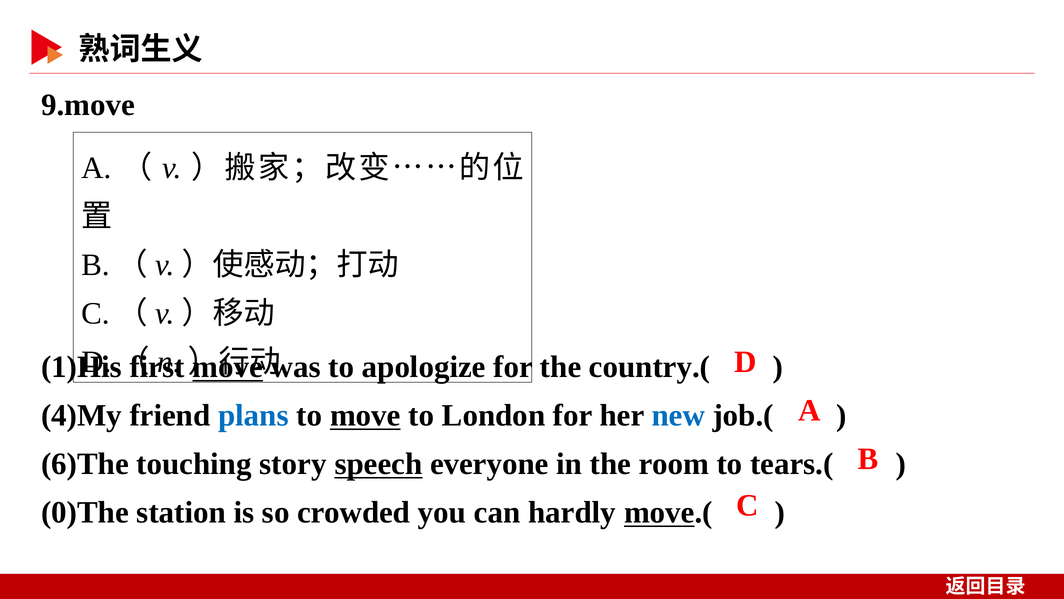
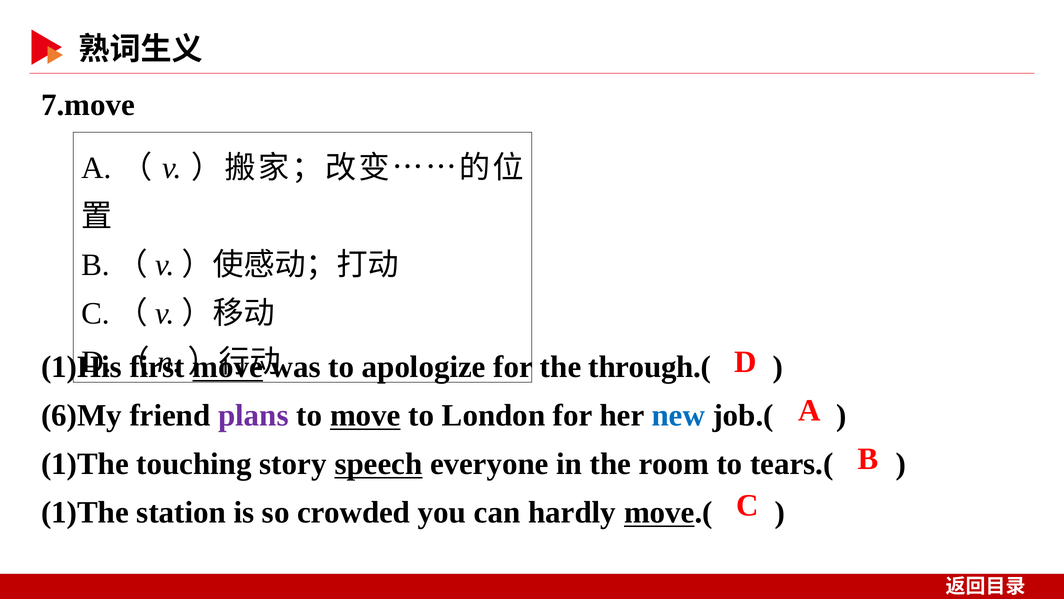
9.move: 9.move -> 7.move
country.(: country.( -> through.(
4)My: 4)My -> 6)My
plans colour: blue -> purple
6)The at (85, 464): 6)The -> 1)The
0)The at (85, 512): 0)The -> 1)The
